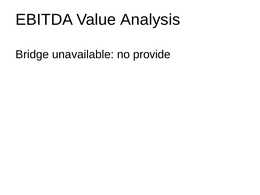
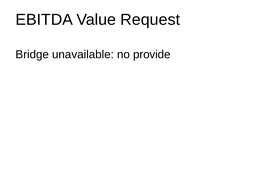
Analysis: Analysis -> Request
